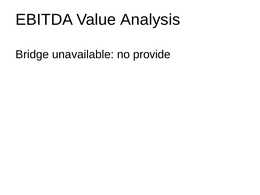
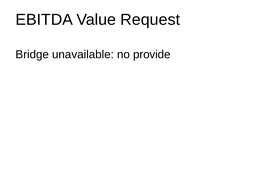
Analysis: Analysis -> Request
